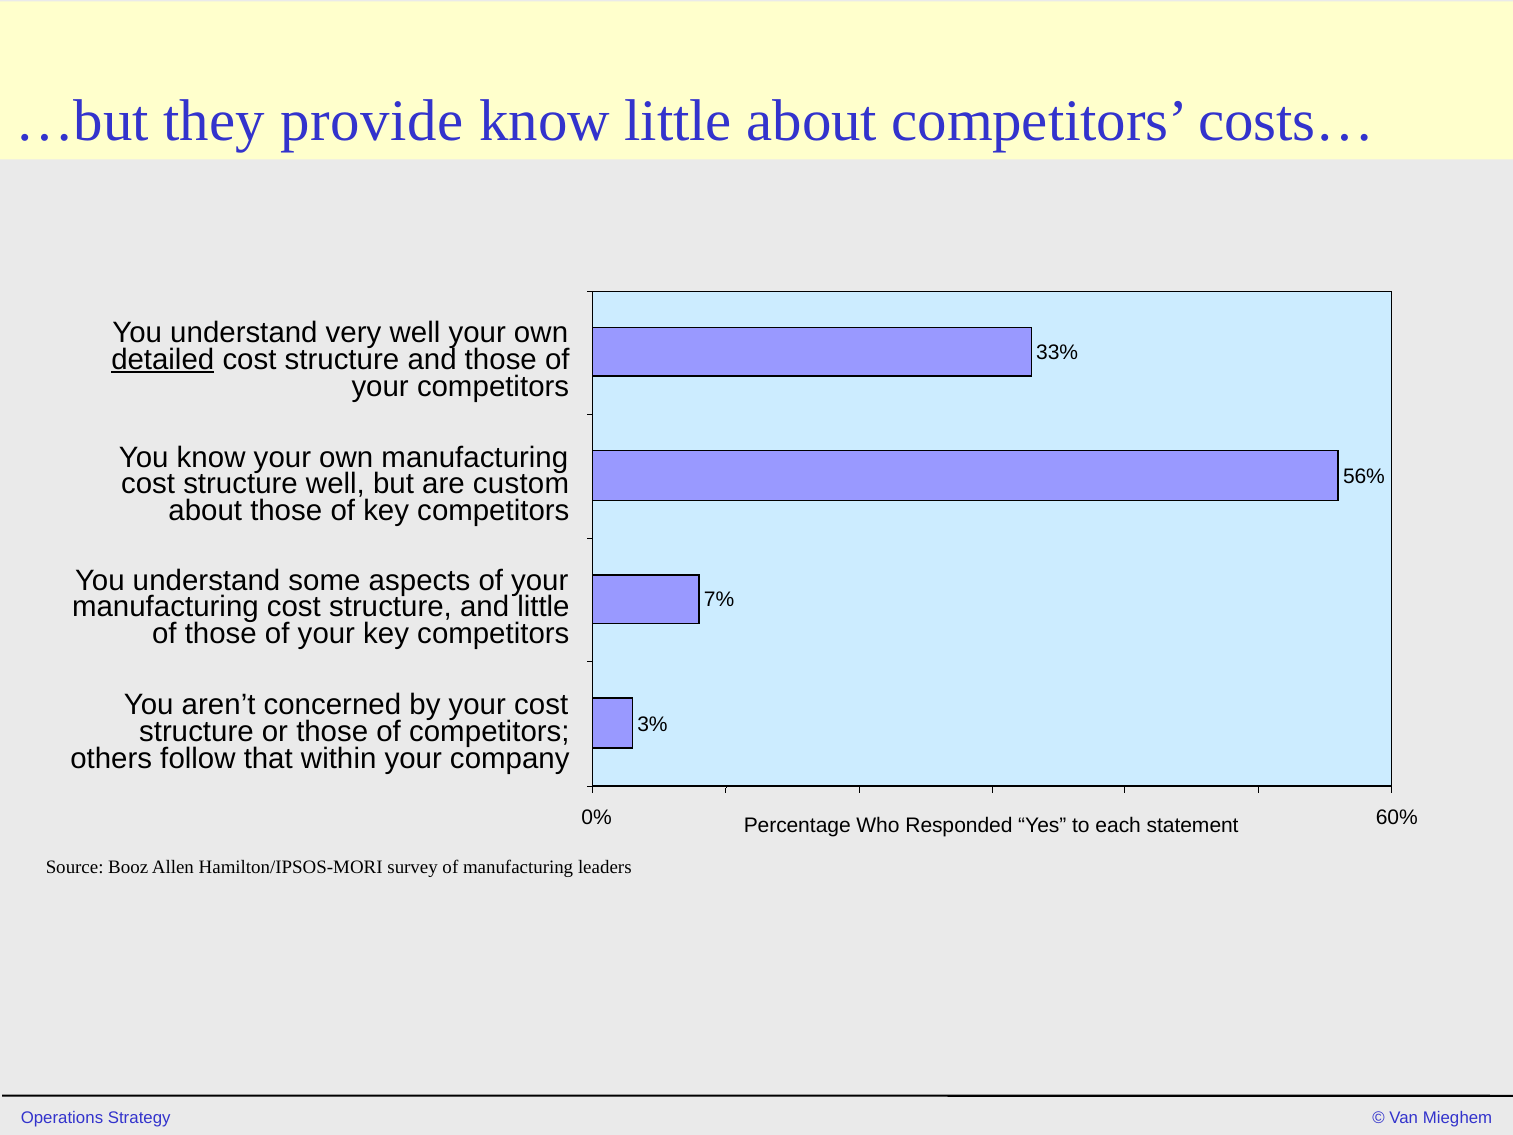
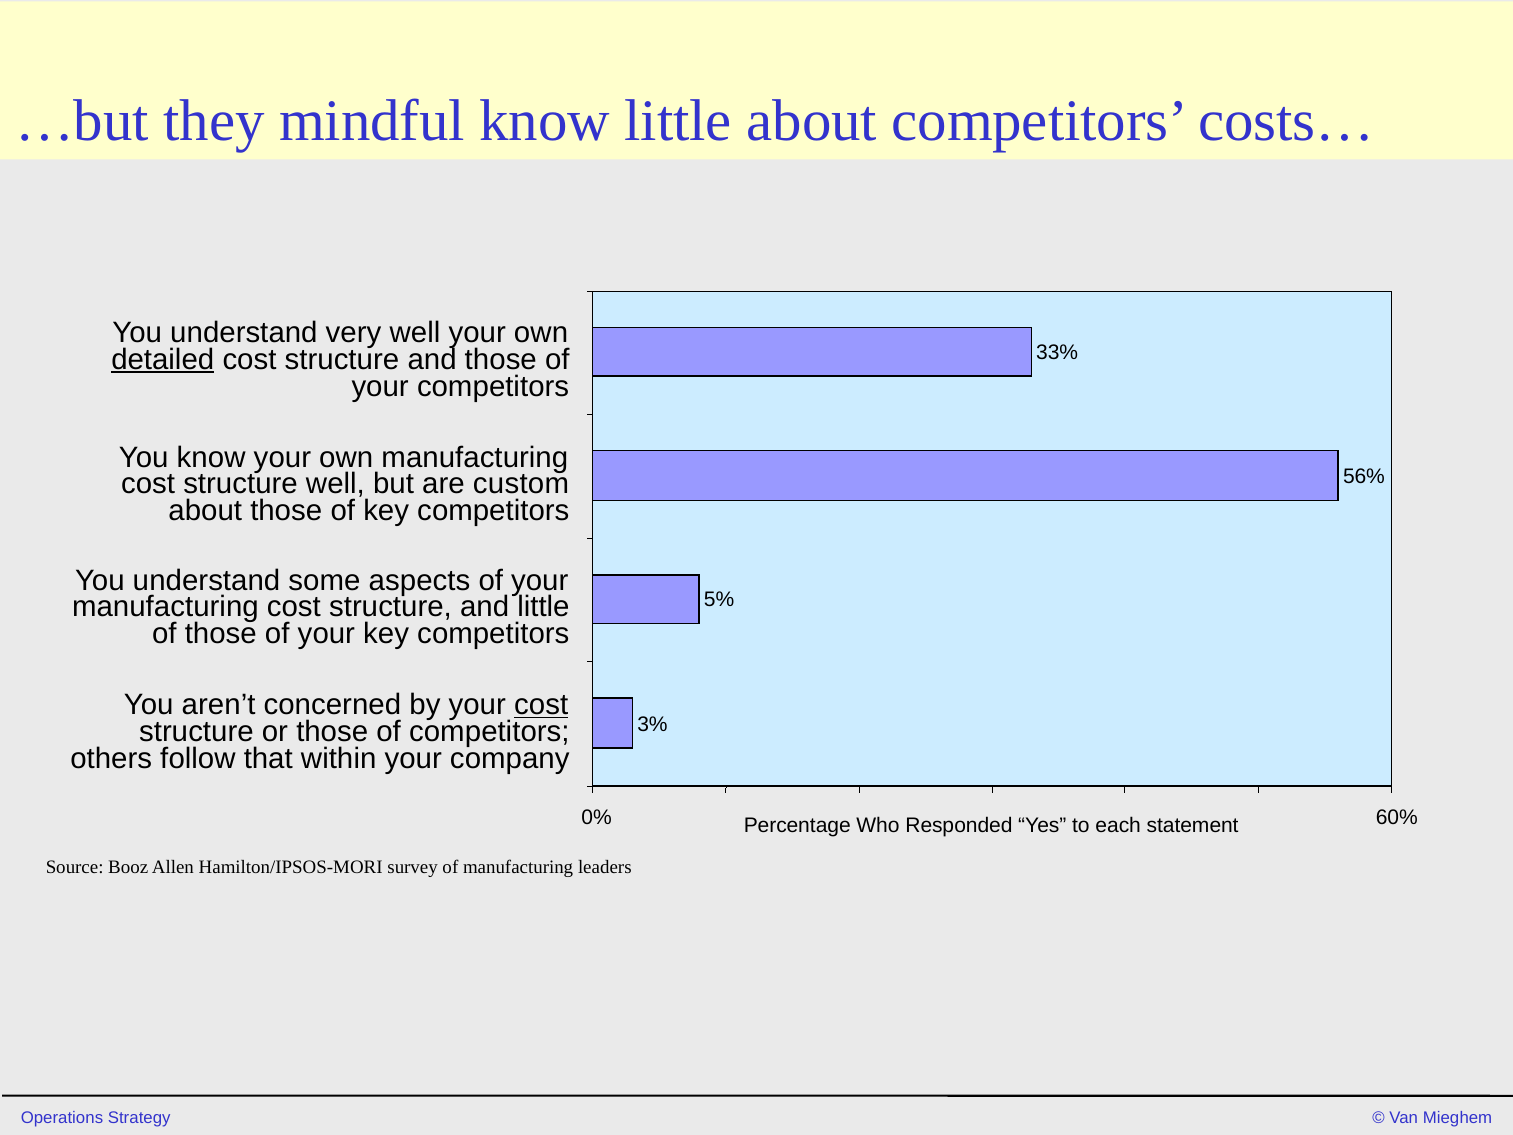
provide: provide -> mindful
7%: 7% -> 5%
cost at (541, 705) underline: none -> present
